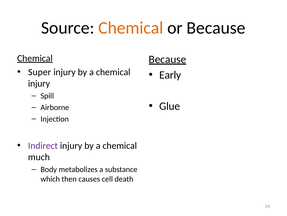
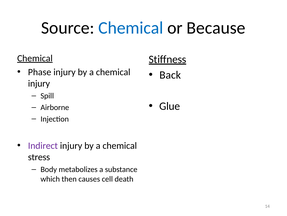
Chemical at (131, 28) colour: orange -> blue
Because at (167, 59): Because -> Stiffness
Super: Super -> Phase
Early: Early -> Back
much: much -> stress
